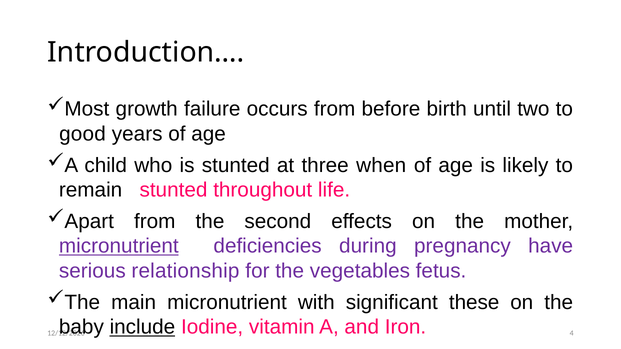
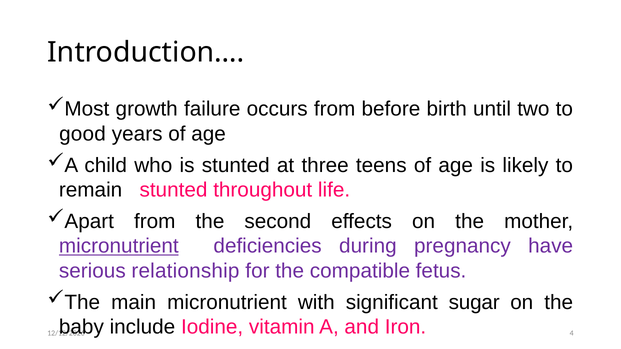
when: when -> teens
vegetables: vegetables -> compatible
these: these -> sugar
include underline: present -> none
